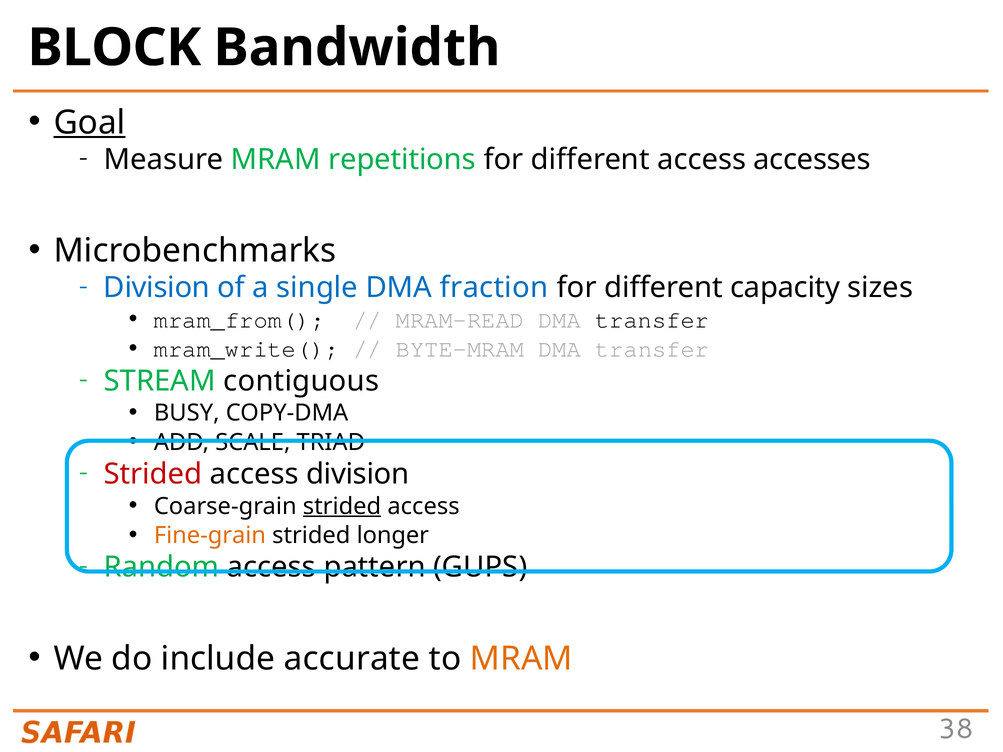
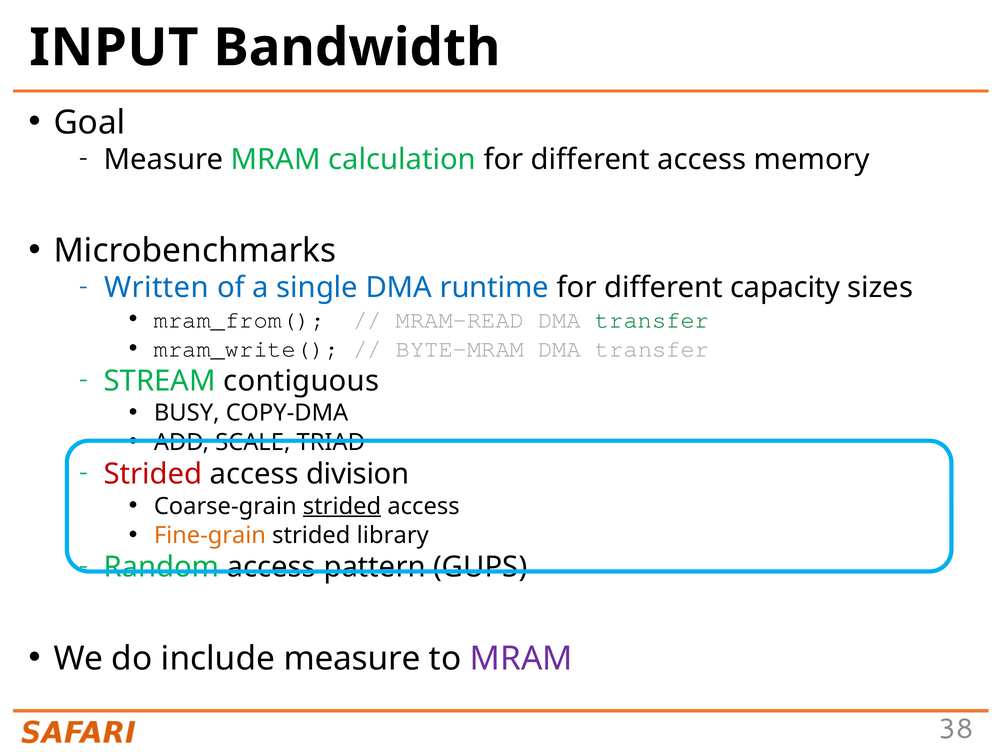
BLOCK: BLOCK -> INPUT
Goal underline: present -> none
repetitions: repetitions -> calculation
accesses: accesses -> memory
Division at (157, 288): Division -> Written
fraction: fraction -> runtime
transfer at (652, 320) colour: black -> green
longer: longer -> library
include accurate: accurate -> measure
MRAM at (521, 659) colour: orange -> purple
